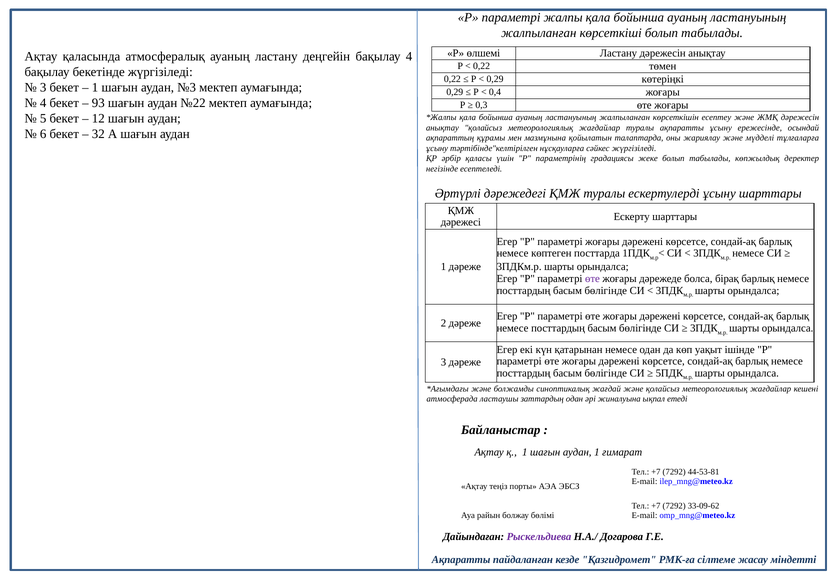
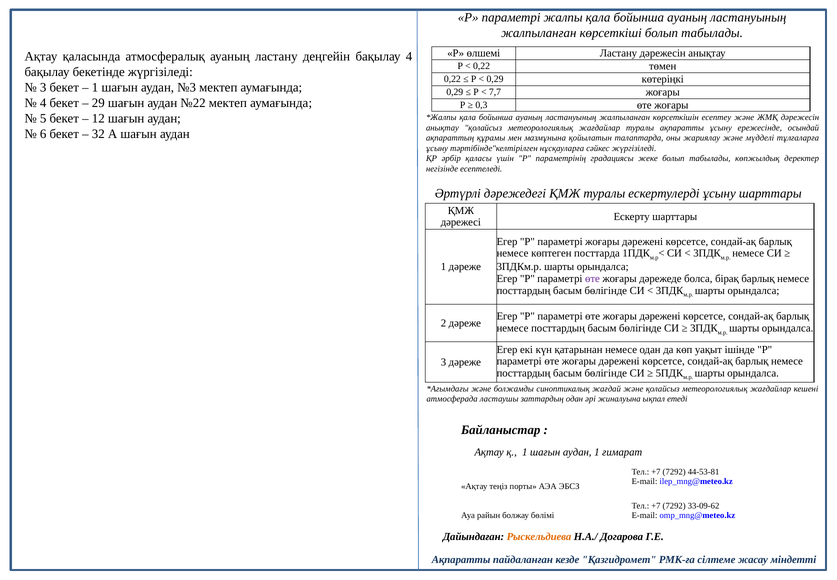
0,4: 0,4 -> 7,7
93: 93 -> 29
Рыскельдиева colour: purple -> orange
